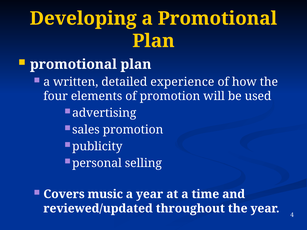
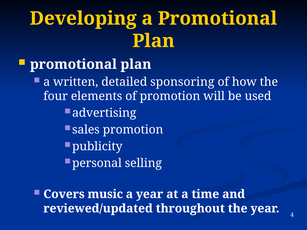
experience: experience -> sponsoring
